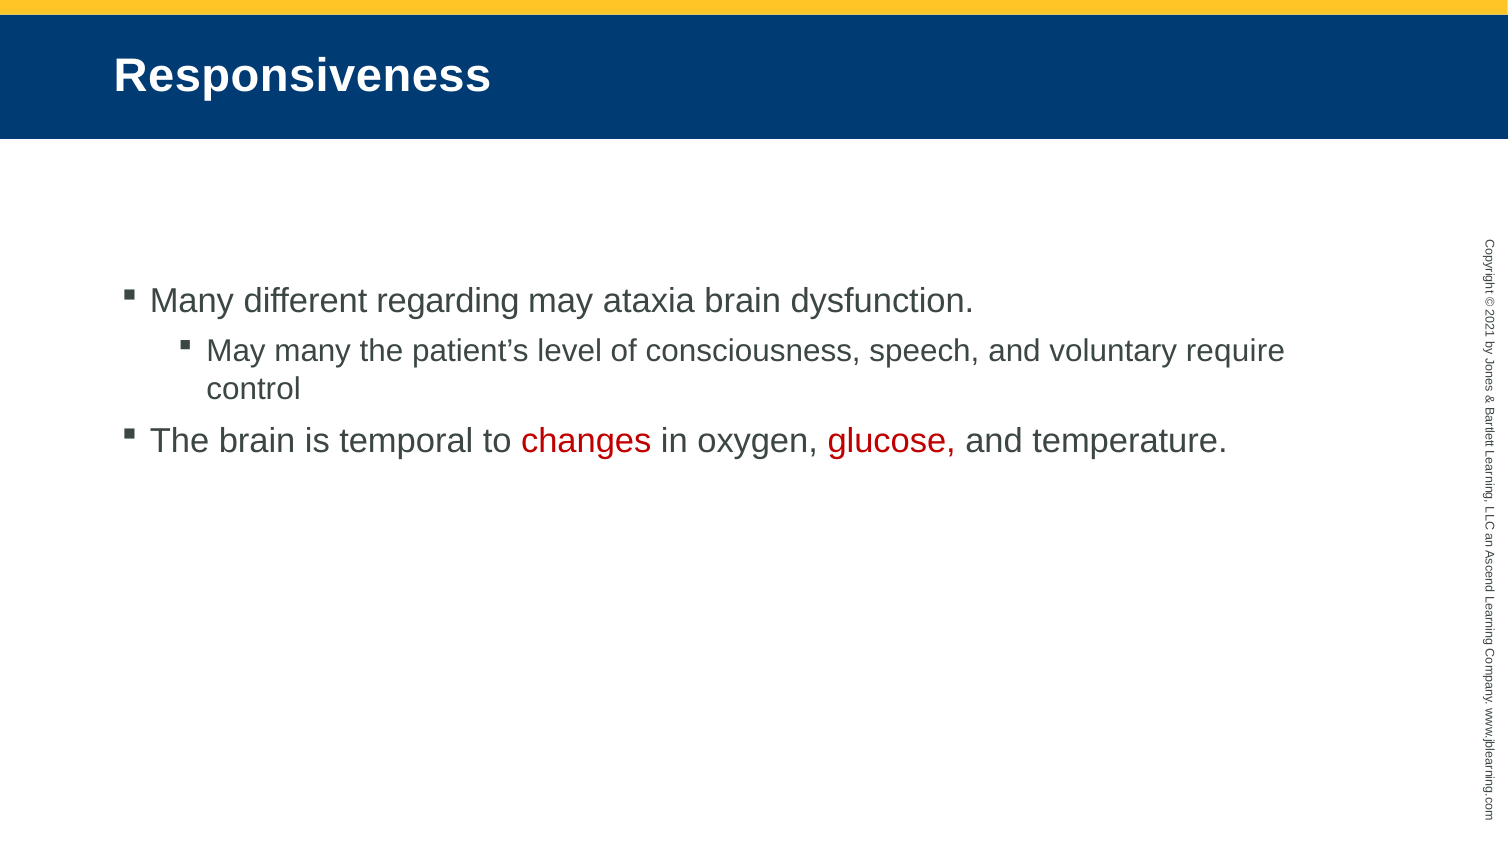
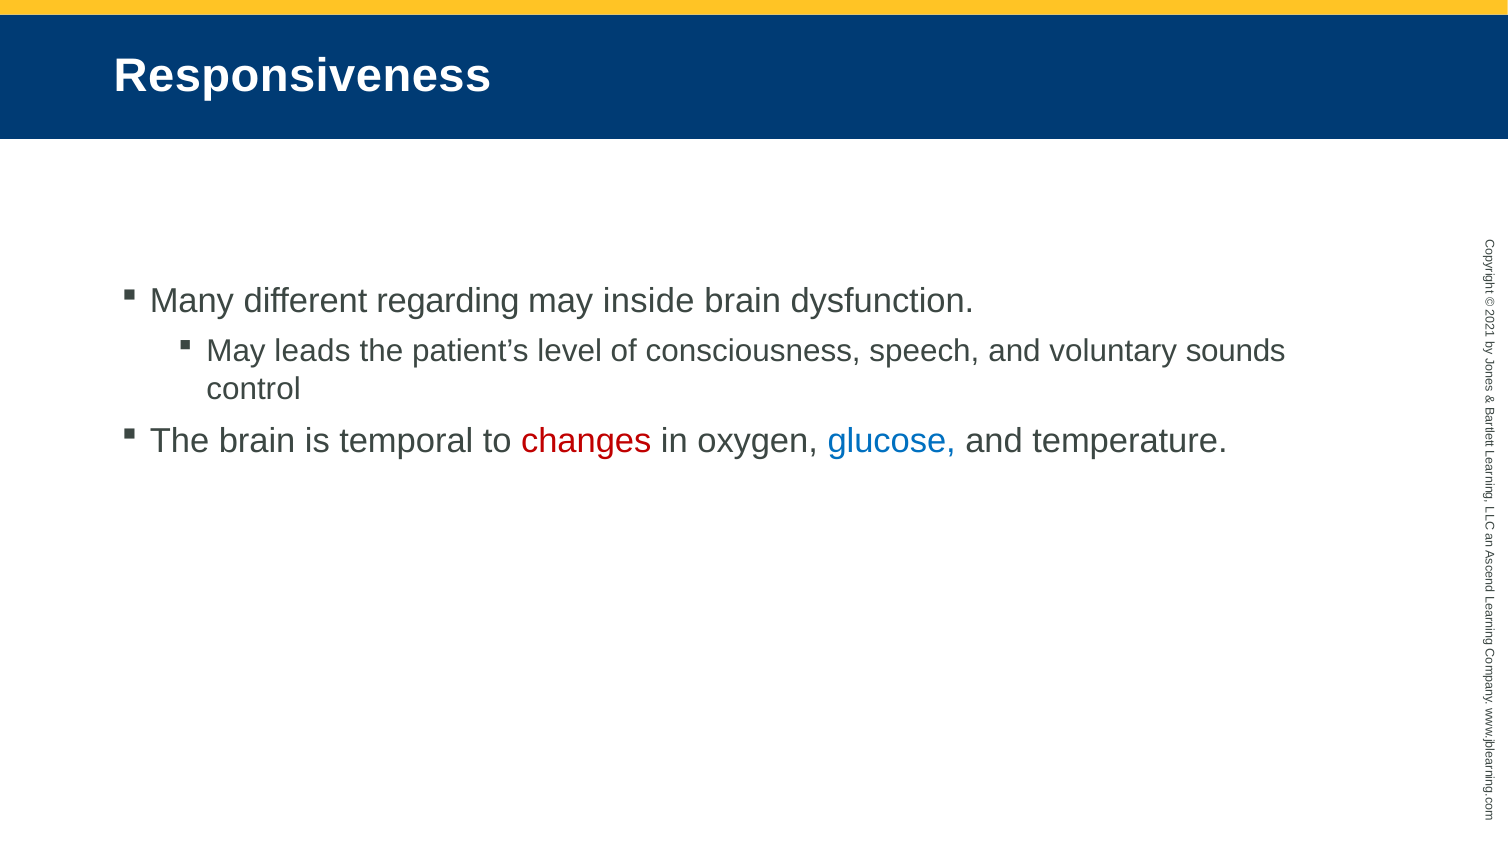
ataxia: ataxia -> inside
May many: many -> leads
require: require -> sounds
glucose colour: red -> blue
